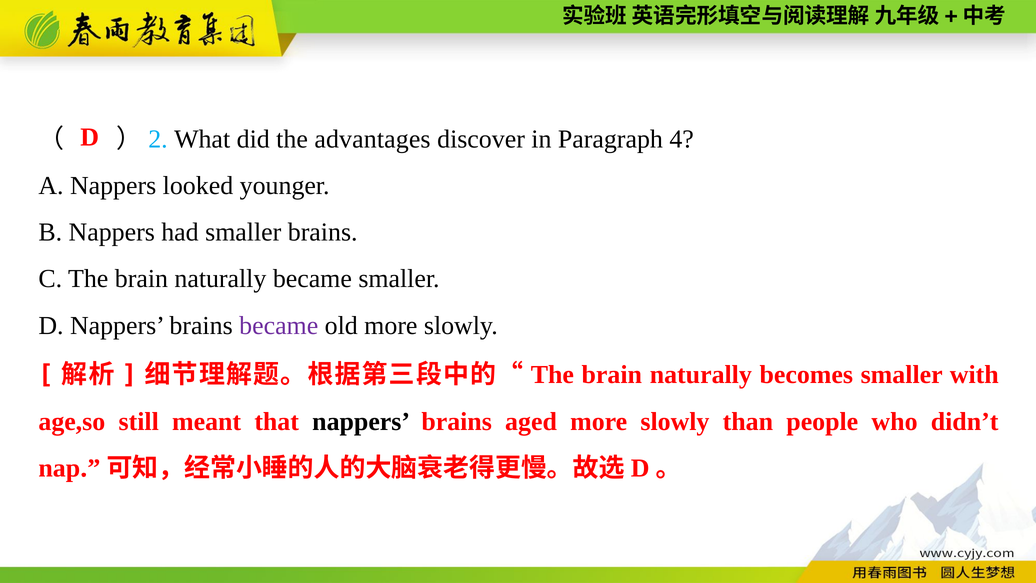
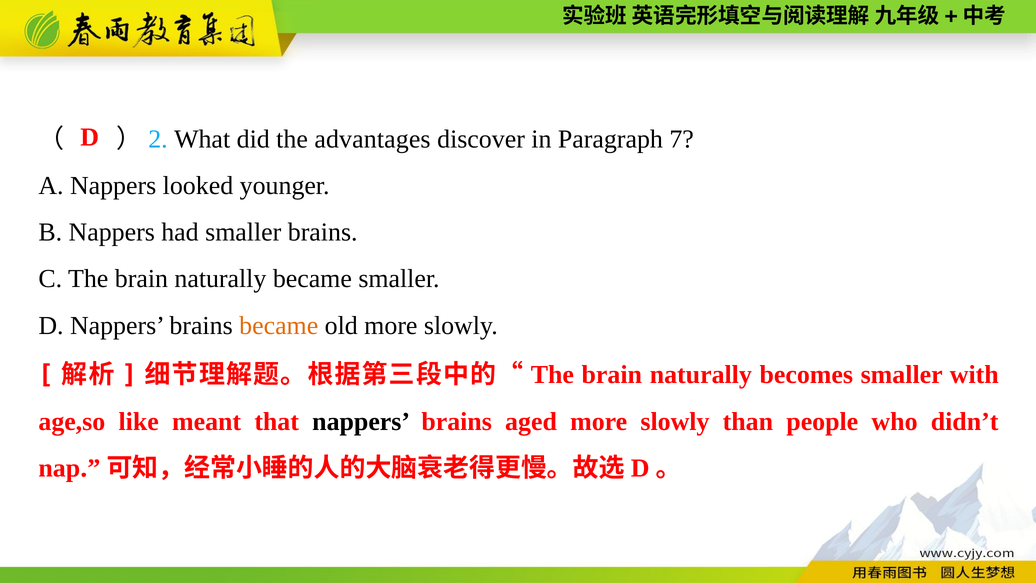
4: 4 -> 7
became at (279, 325) colour: purple -> orange
still: still -> like
